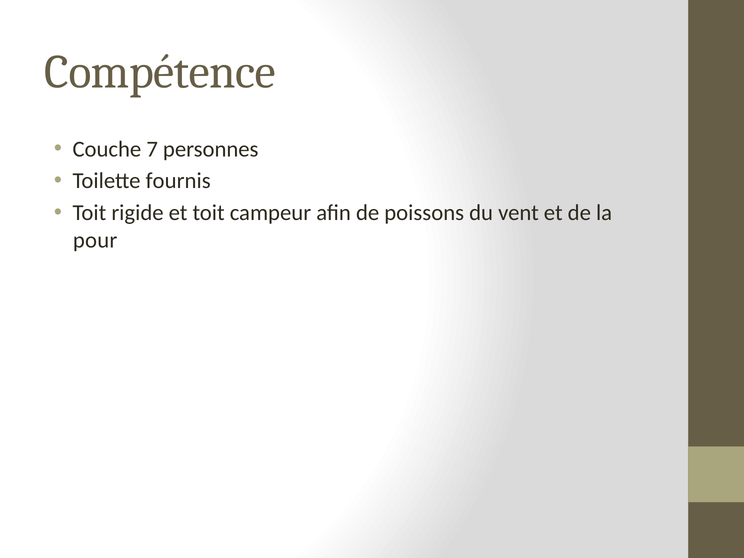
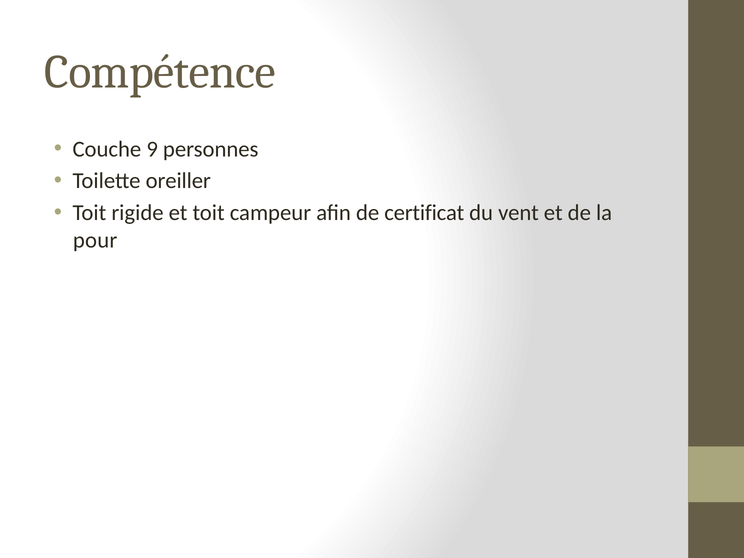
7: 7 -> 9
fournis: fournis -> oreiller
poissons: poissons -> certificat
